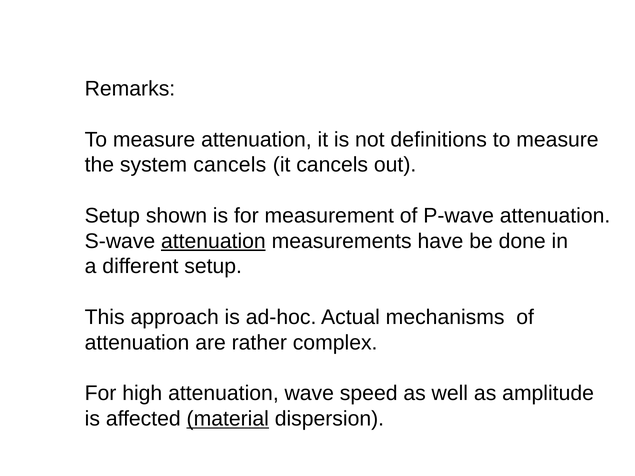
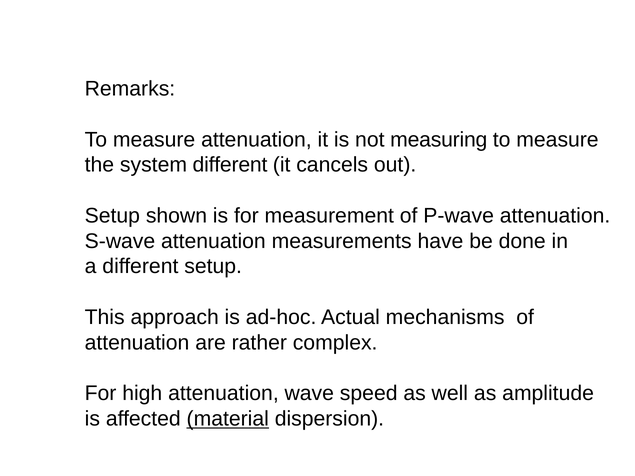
definitions: definitions -> measuring
system cancels: cancels -> different
attenuation at (213, 241) underline: present -> none
